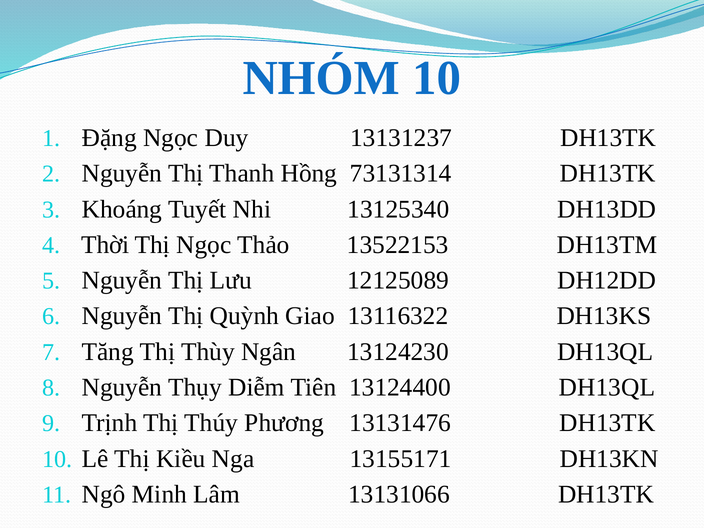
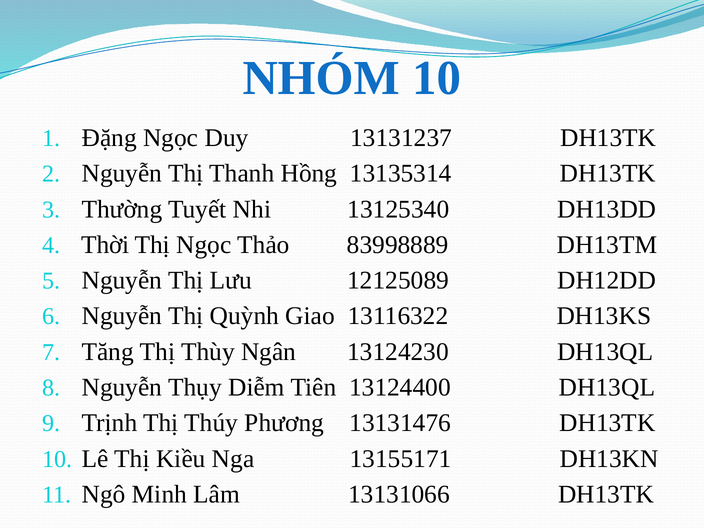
73131314: 73131314 -> 13135314
Khoáng: Khoáng -> Thường
13522153: 13522153 -> 83998889
